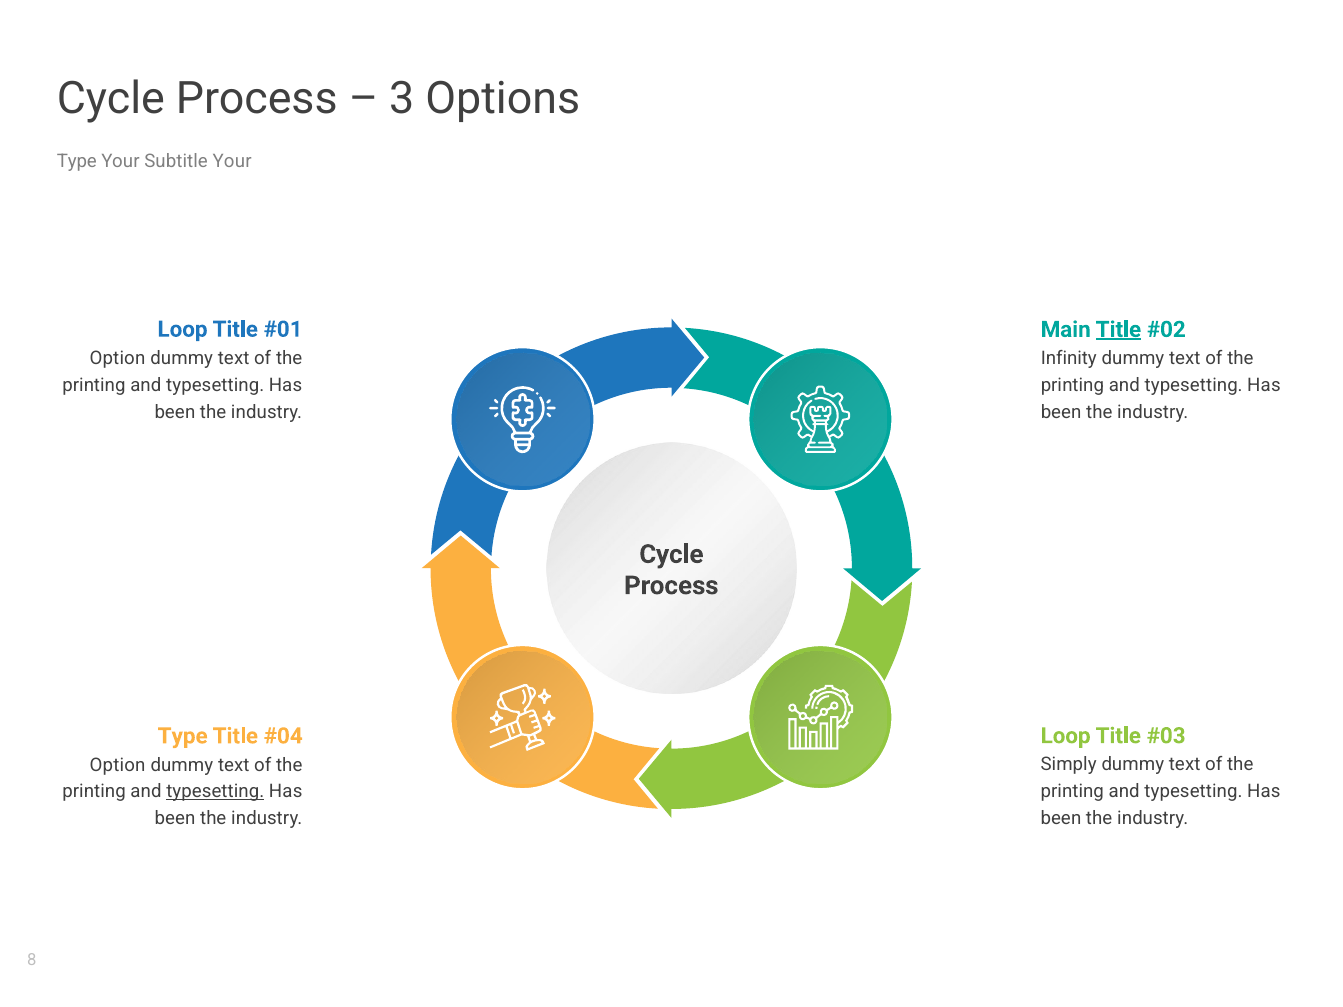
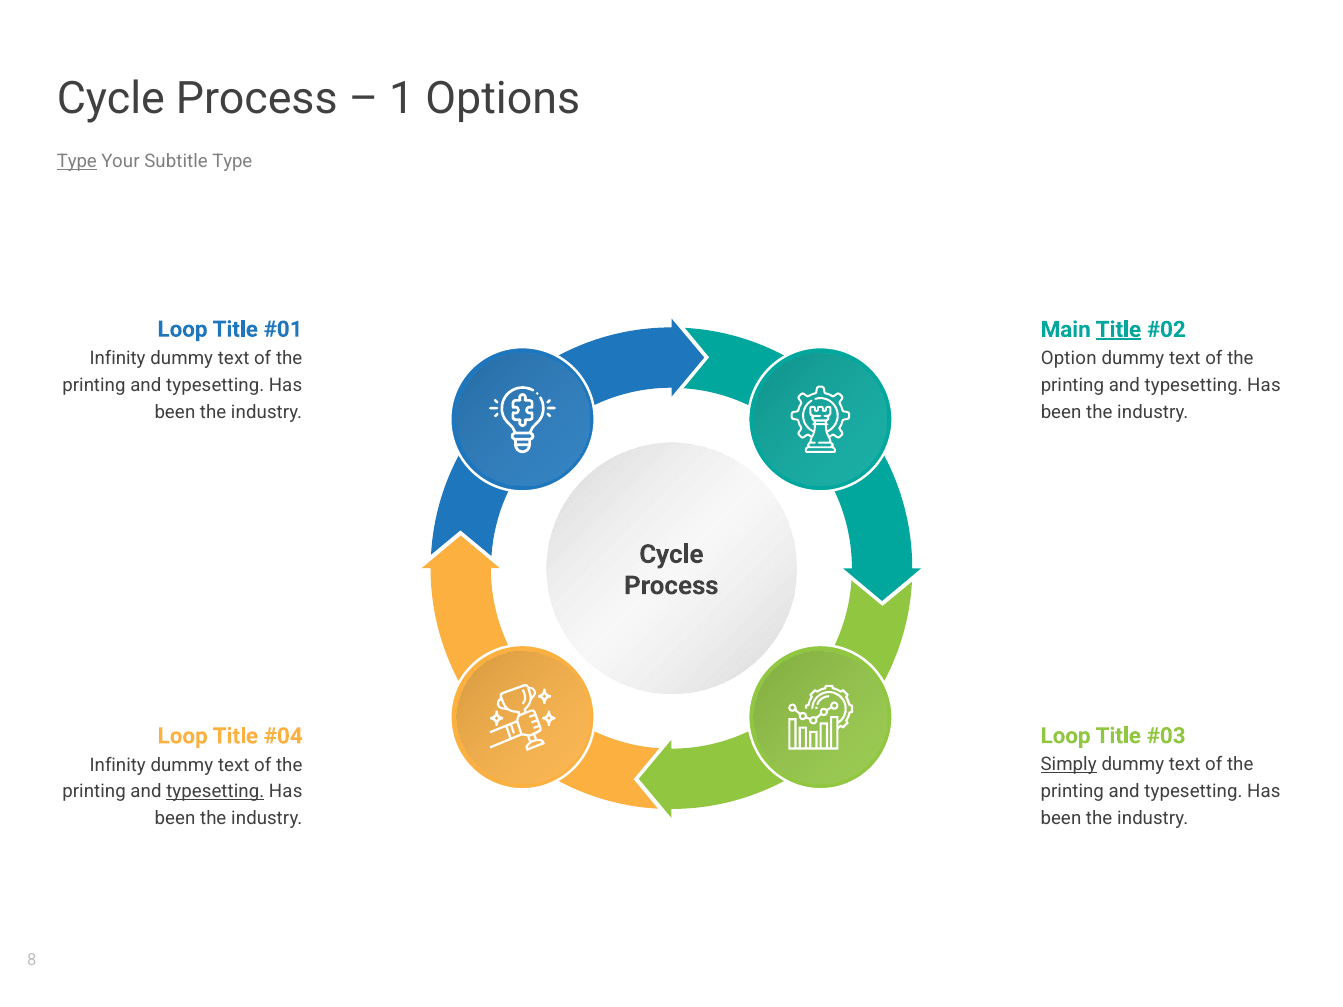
3: 3 -> 1
Type at (77, 161) underline: none -> present
Subtitle Your: Your -> Type
Option at (117, 358): Option -> Infinity
Infinity: Infinity -> Option
Type at (183, 736): Type -> Loop
Simply underline: none -> present
Option at (118, 765): Option -> Infinity
